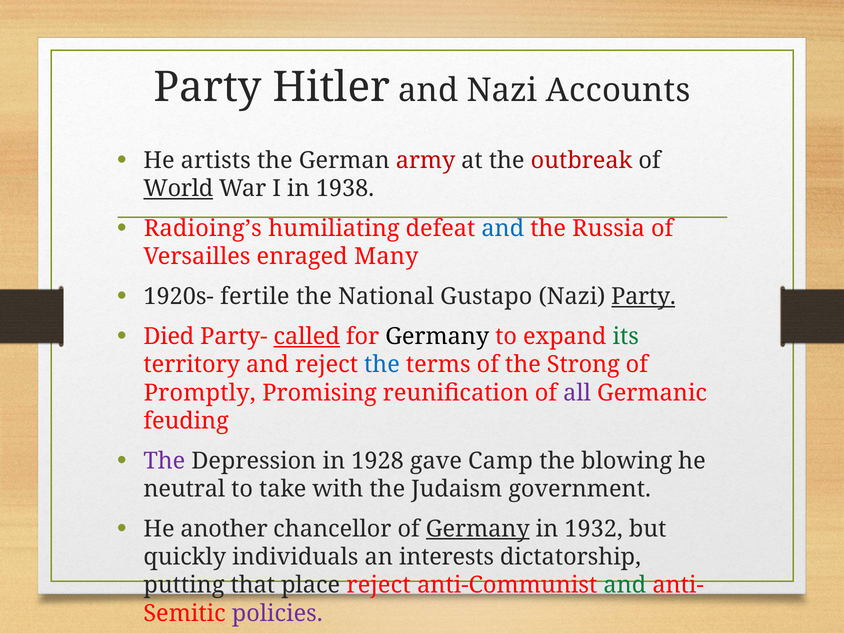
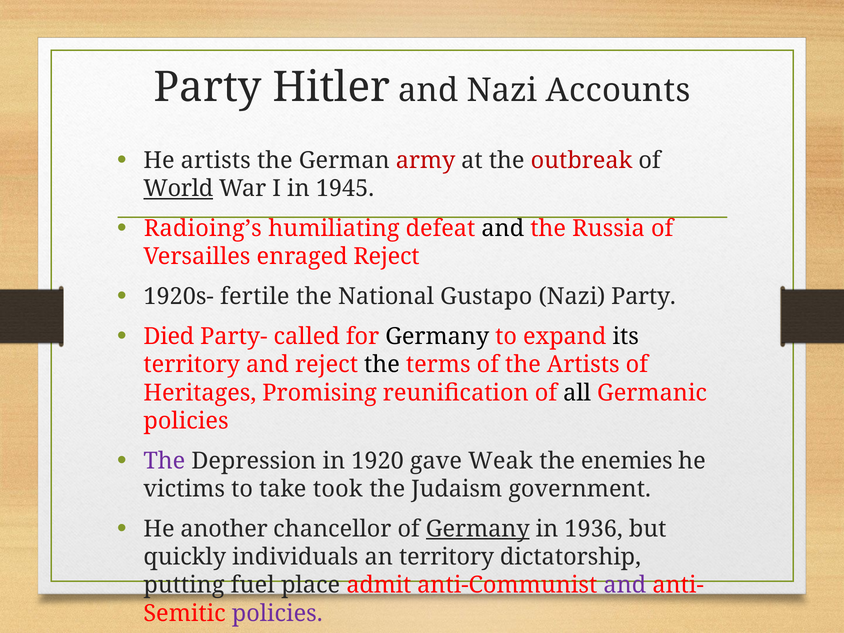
1938: 1938 -> 1945
and at (503, 229) colour: blue -> black
enraged Many: Many -> Reject
Party at (644, 297) underline: present -> none
called underline: present -> none
its colour: green -> black
the at (382, 365) colour: blue -> black
the Strong: Strong -> Artists
Promptly: Promptly -> Heritages
all colour: purple -> black
feuding at (186, 421): feuding -> policies
1928: 1928 -> 1920
Camp: Camp -> Weak
blowing: blowing -> enemies
neutral: neutral -> victims
with: with -> took
1932: 1932 -> 1936
an interests: interests -> territory
that: that -> fuel
place reject: reject -> admit
and at (625, 585) colour: green -> purple
